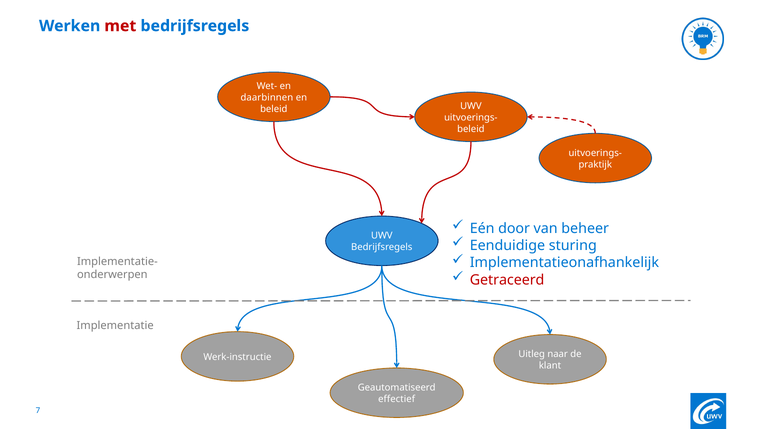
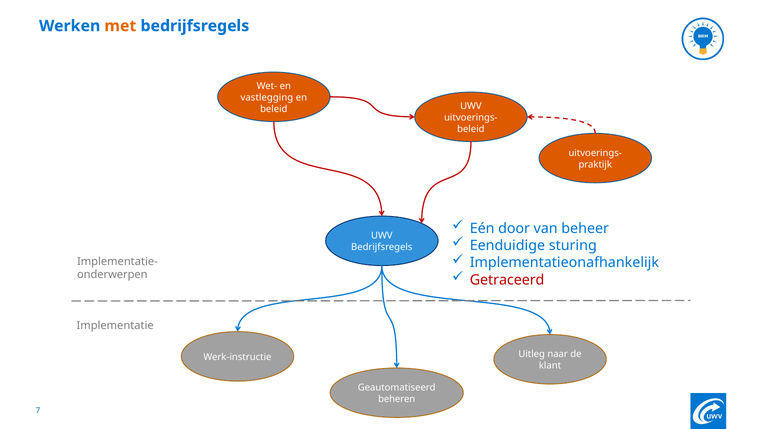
met colour: red -> orange
daarbinnen: daarbinnen -> vastlegging
effectief: effectief -> beheren
